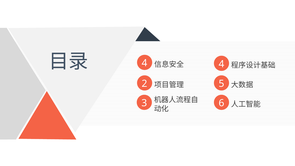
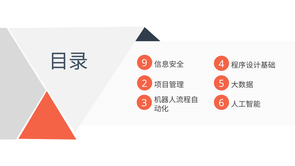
4 at (145, 63): 4 -> 9
